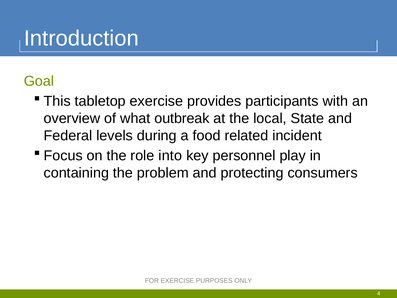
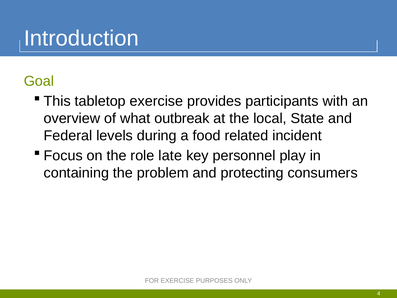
into: into -> late
